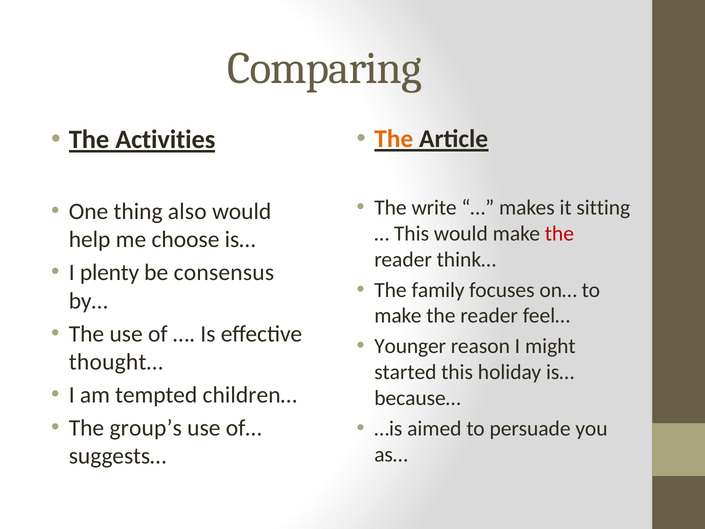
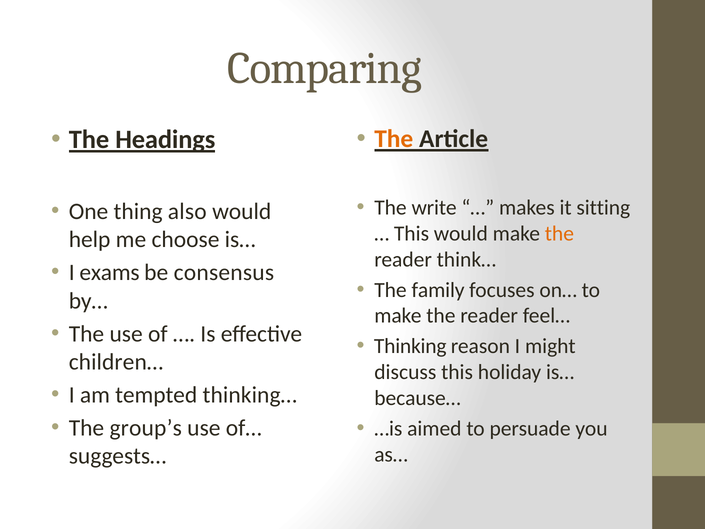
Activities: Activities -> Headings
the at (559, 233) colour: red -> orange
plenty: plenty -> exams
Younger: Younger -> Thinking
thought…: thought… -> children…
started: started -> discuss
children…: children… -> thinking…
